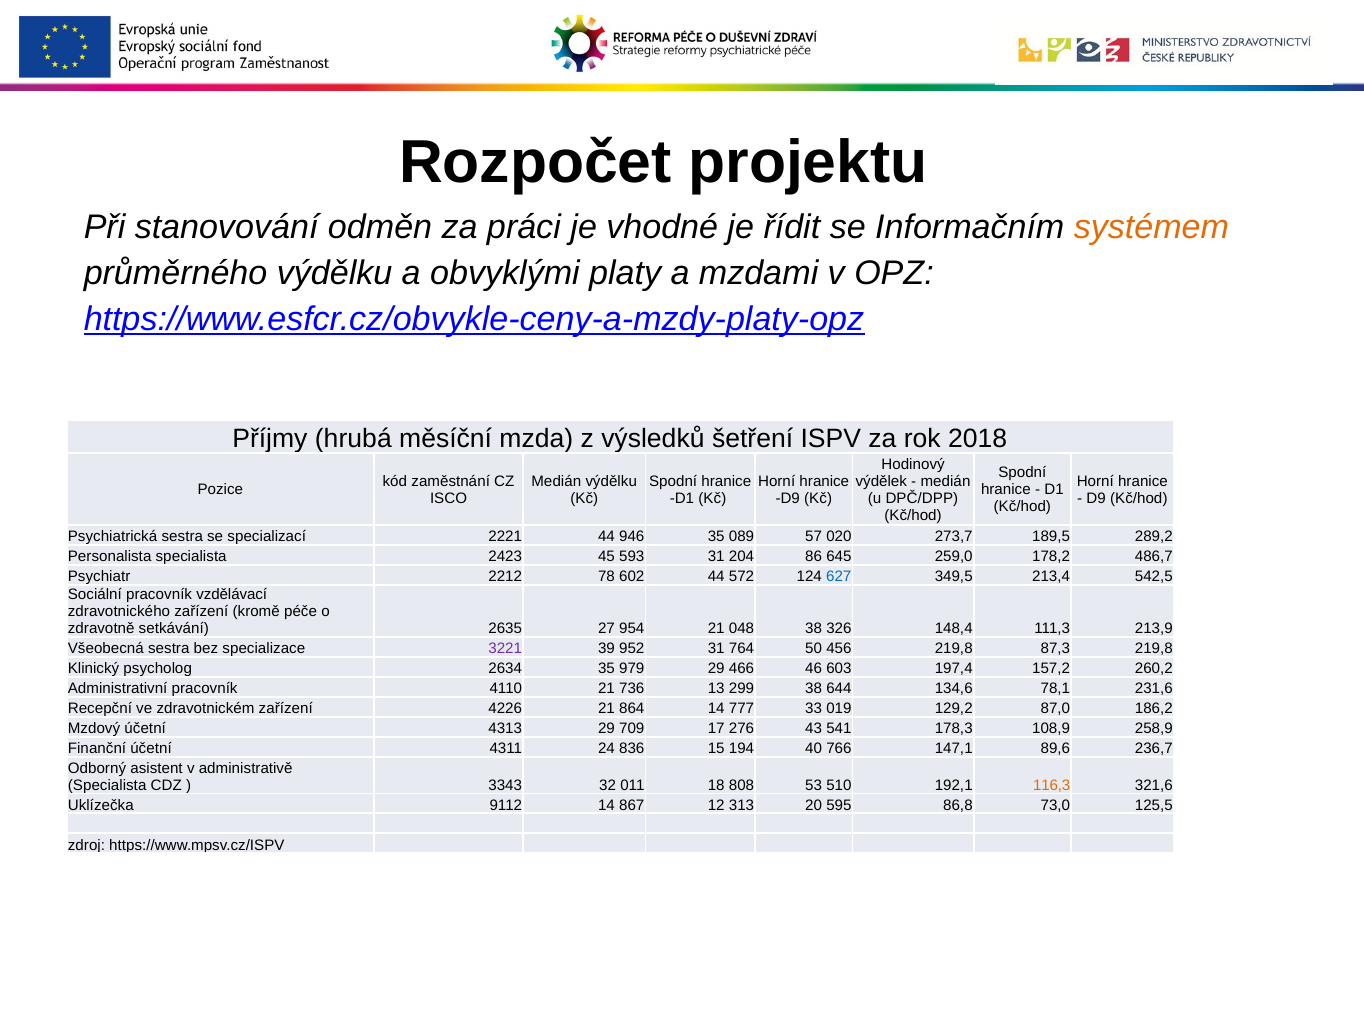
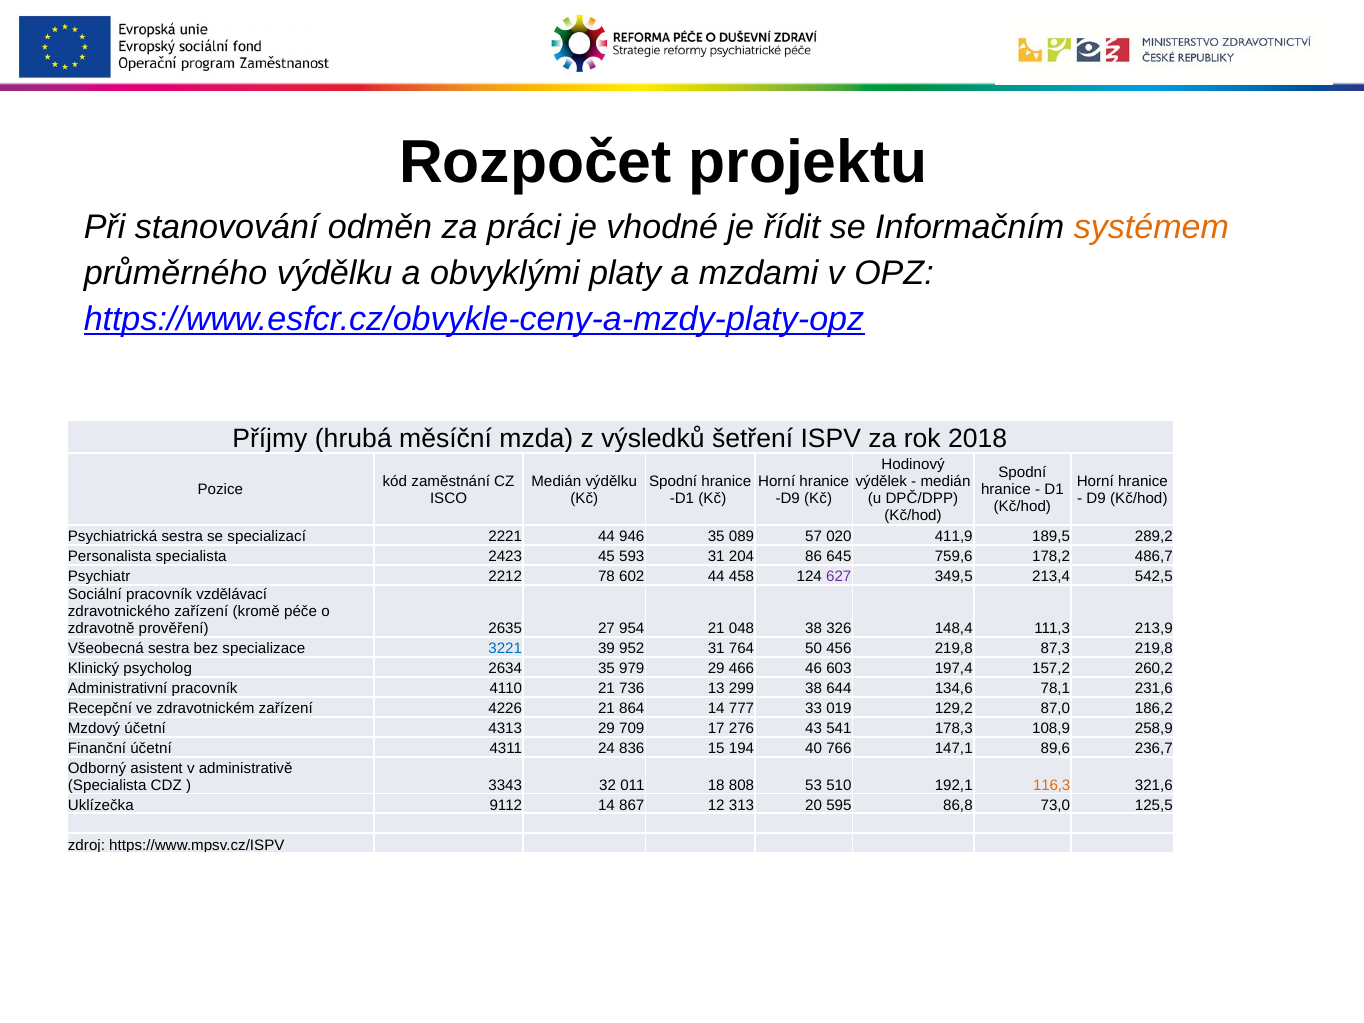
273,7: 273,7 -> 411,9
259,0: 259,0 -> 759,6
572: 572 -> 458
627 colour: blue -> purple
setkávání: setkávání -> prověření
3221 colour: purple -> blue
